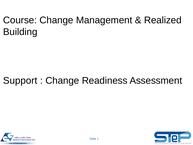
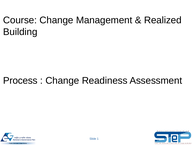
Support: Support -> Process
